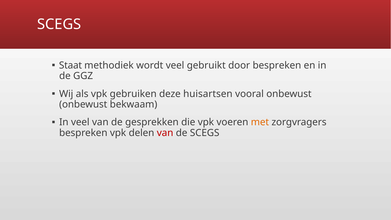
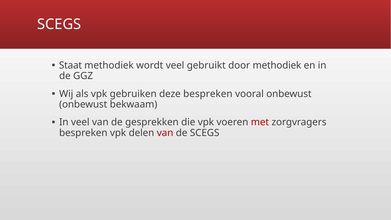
door bespreken: bespreken -> methodiek
deze huisartsen: huisartsen -> bespreken
met colour: orange -> red
